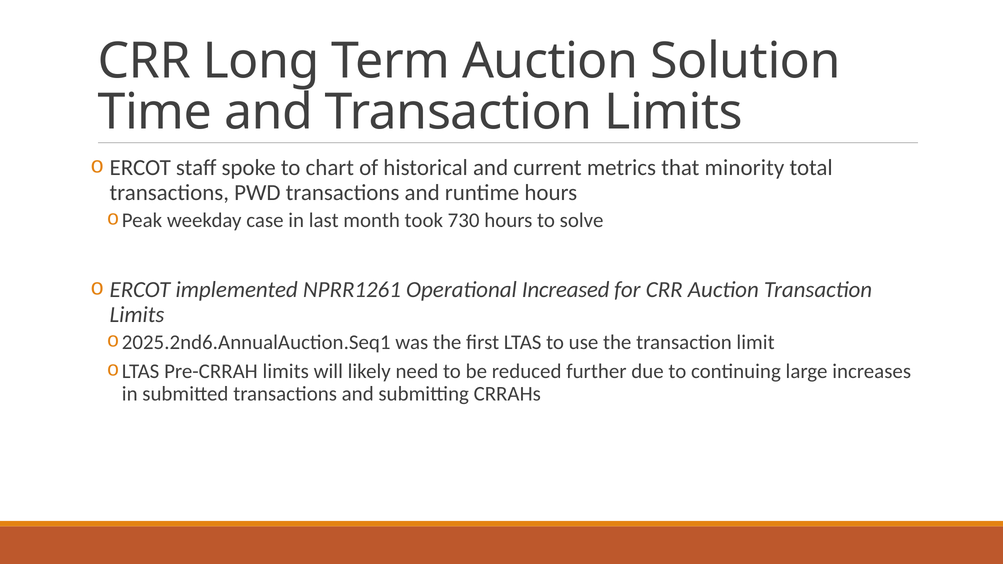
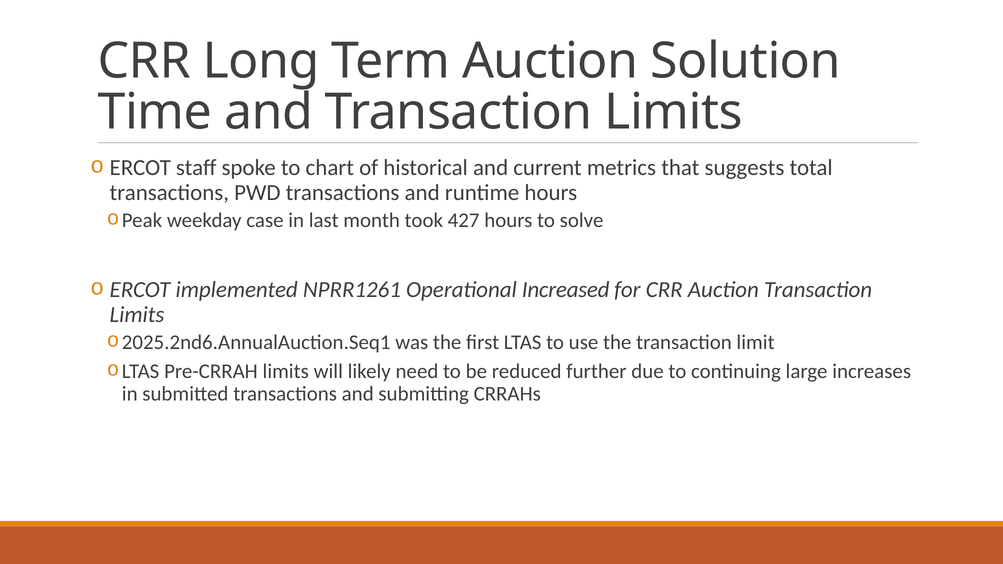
minority: minority -> suggests
730: 730 -> 427
